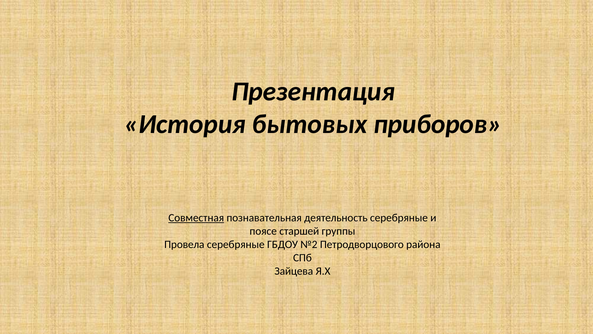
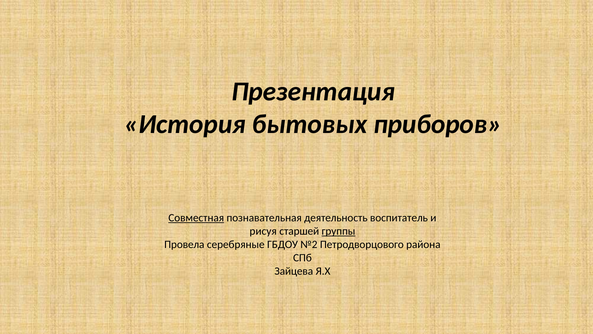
деятельность серебряные: серебряные -> воспитатель
поясе: поясе -> рисуя
группы underline: none -> present
